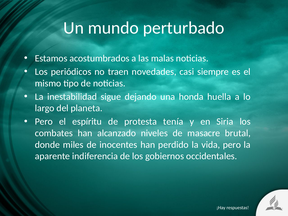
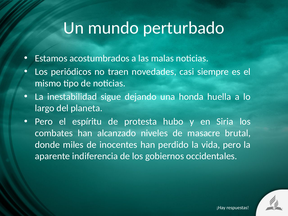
tenía: tenía -> hubo
